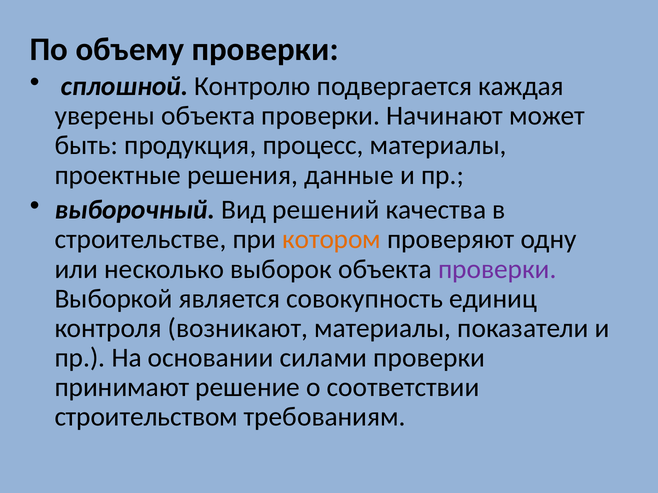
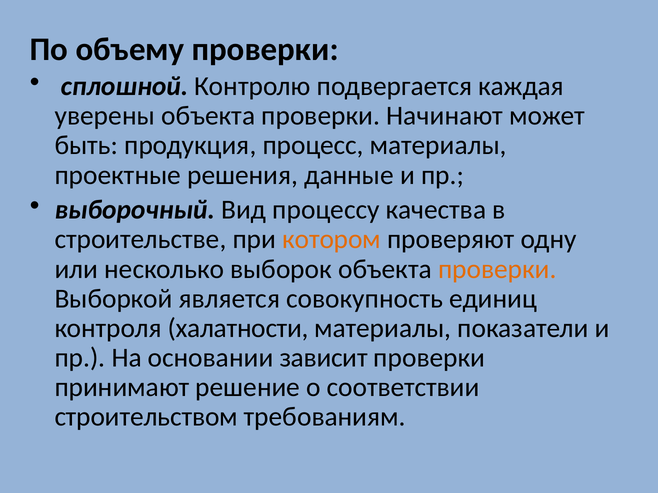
решений: решений -> процессу
проверки at (497, 269) colour: purple -> orange
возникают: возникают -> халатности
силами: силами -> зависит
